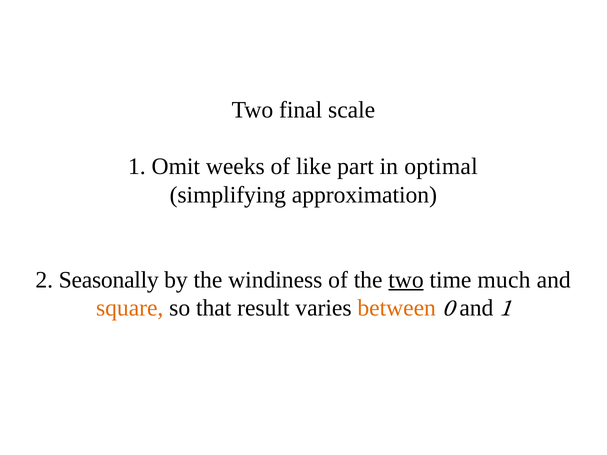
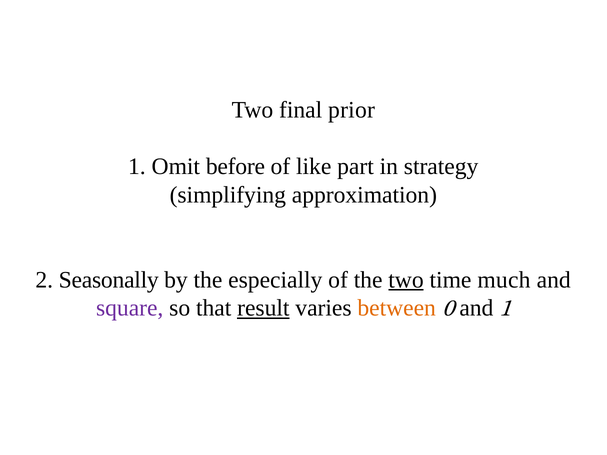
scale: scale -> prior
weeks: weeks -> before
optimal: optimal -> strategy
windiness: windiness -> especially
square colour: orange -> purple
result underline: none -> present
